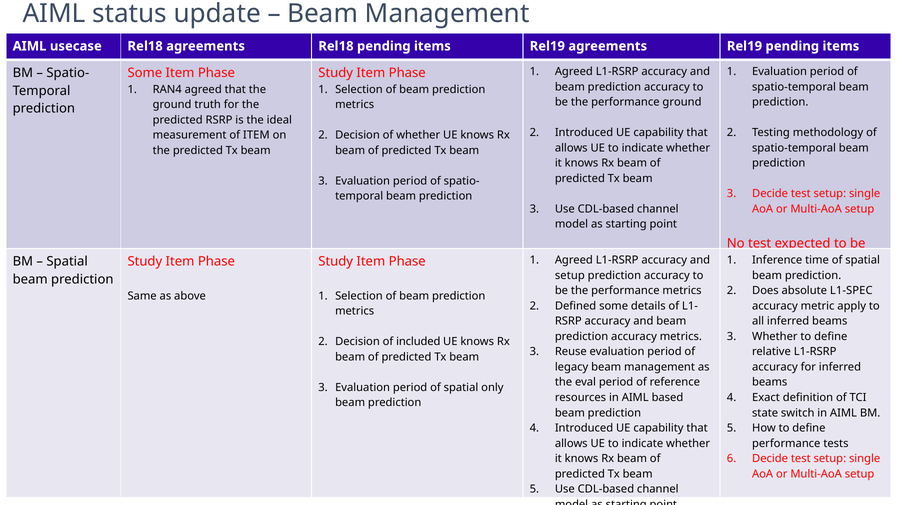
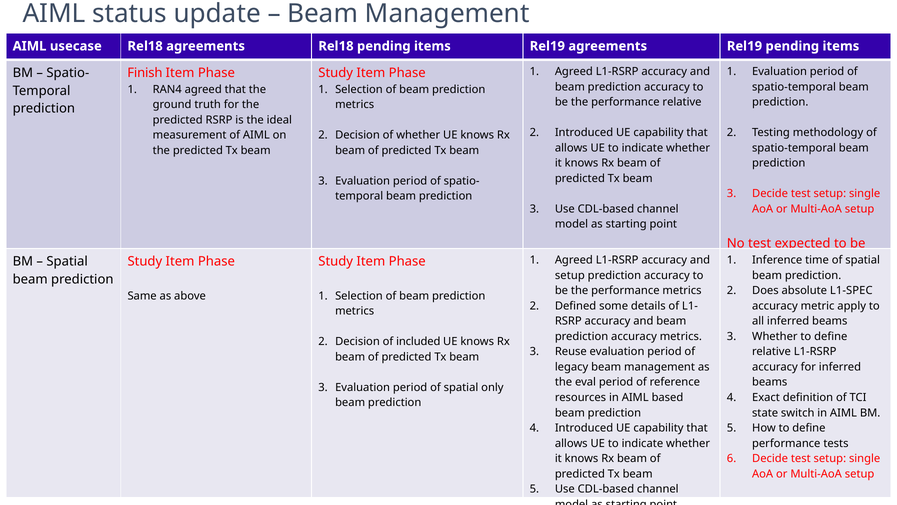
Some at (145, 73): Some -> Finish
performance ground: ground -> relative
of ITEM: ITEM -> AIML
